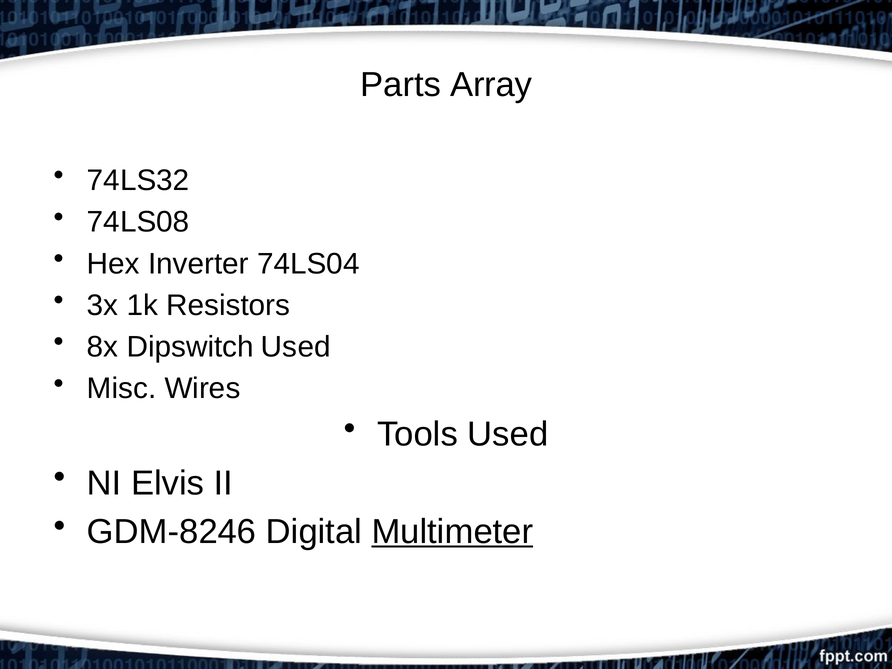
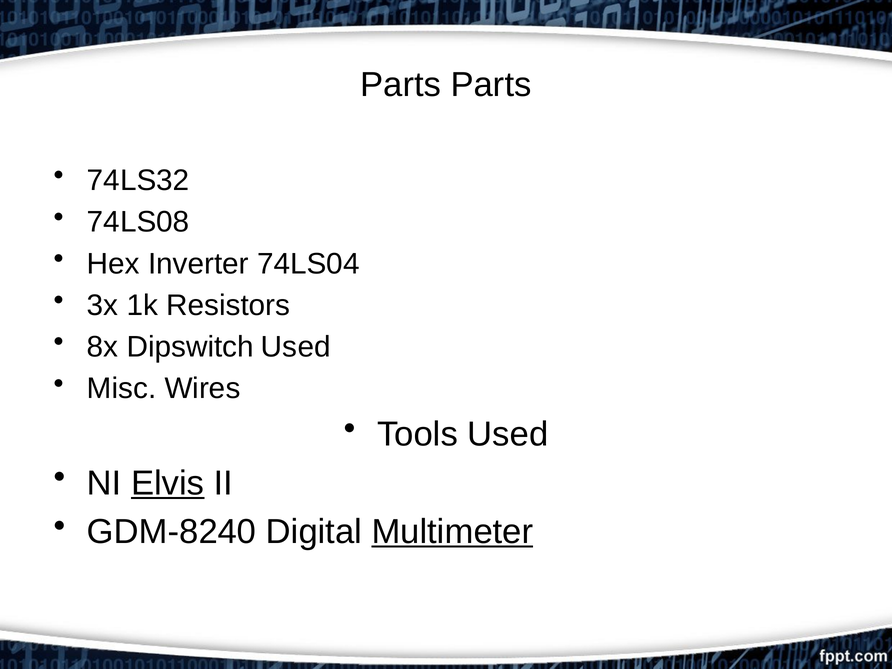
Parts Array: Array -> Parts
Elvis underline: none -> present
GDM-8246: GDM-8246 -> GDM-8240
